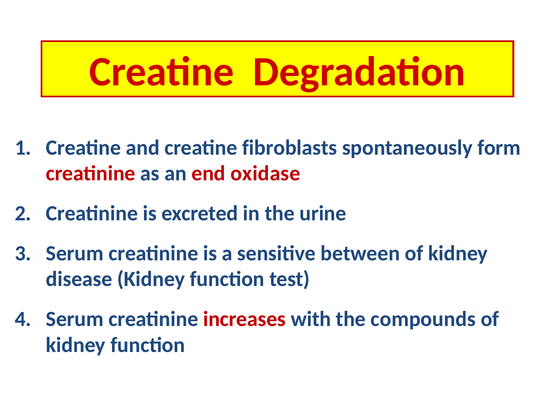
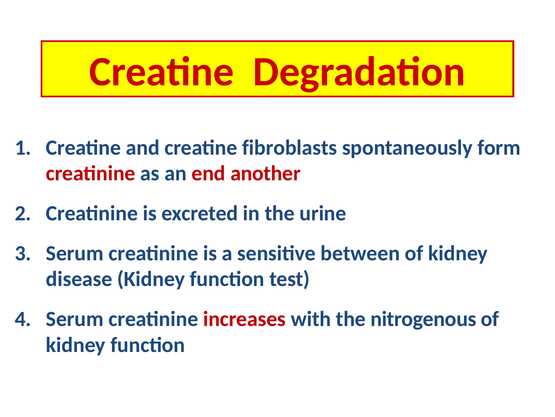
oxidase: oxidase -> another
compounds: compounds -> nitrogenous
